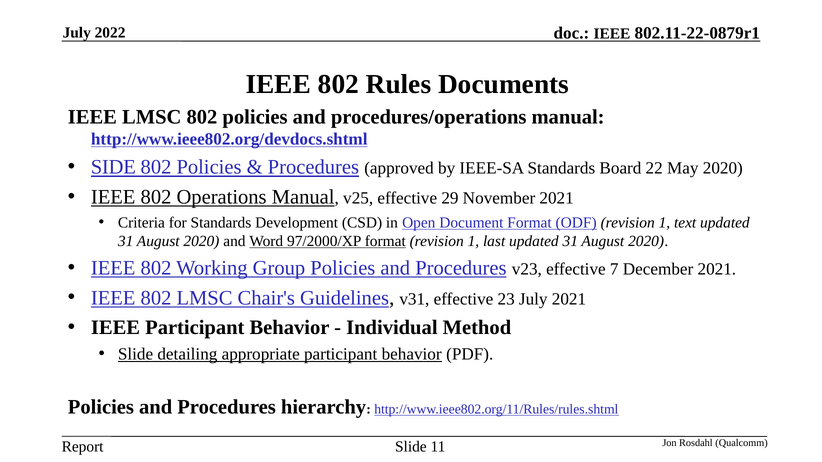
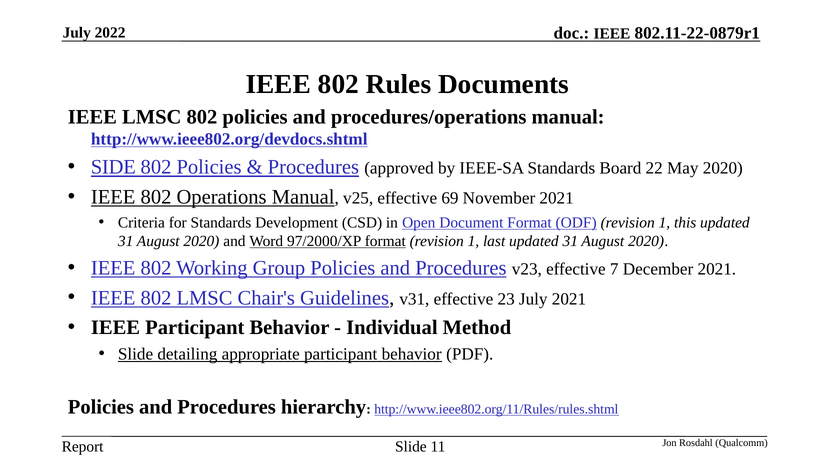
29: 29 -> 69
text: text -> this
